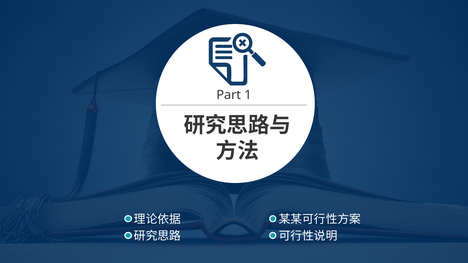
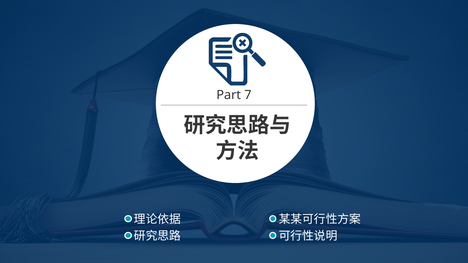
1: 1 -> 7
